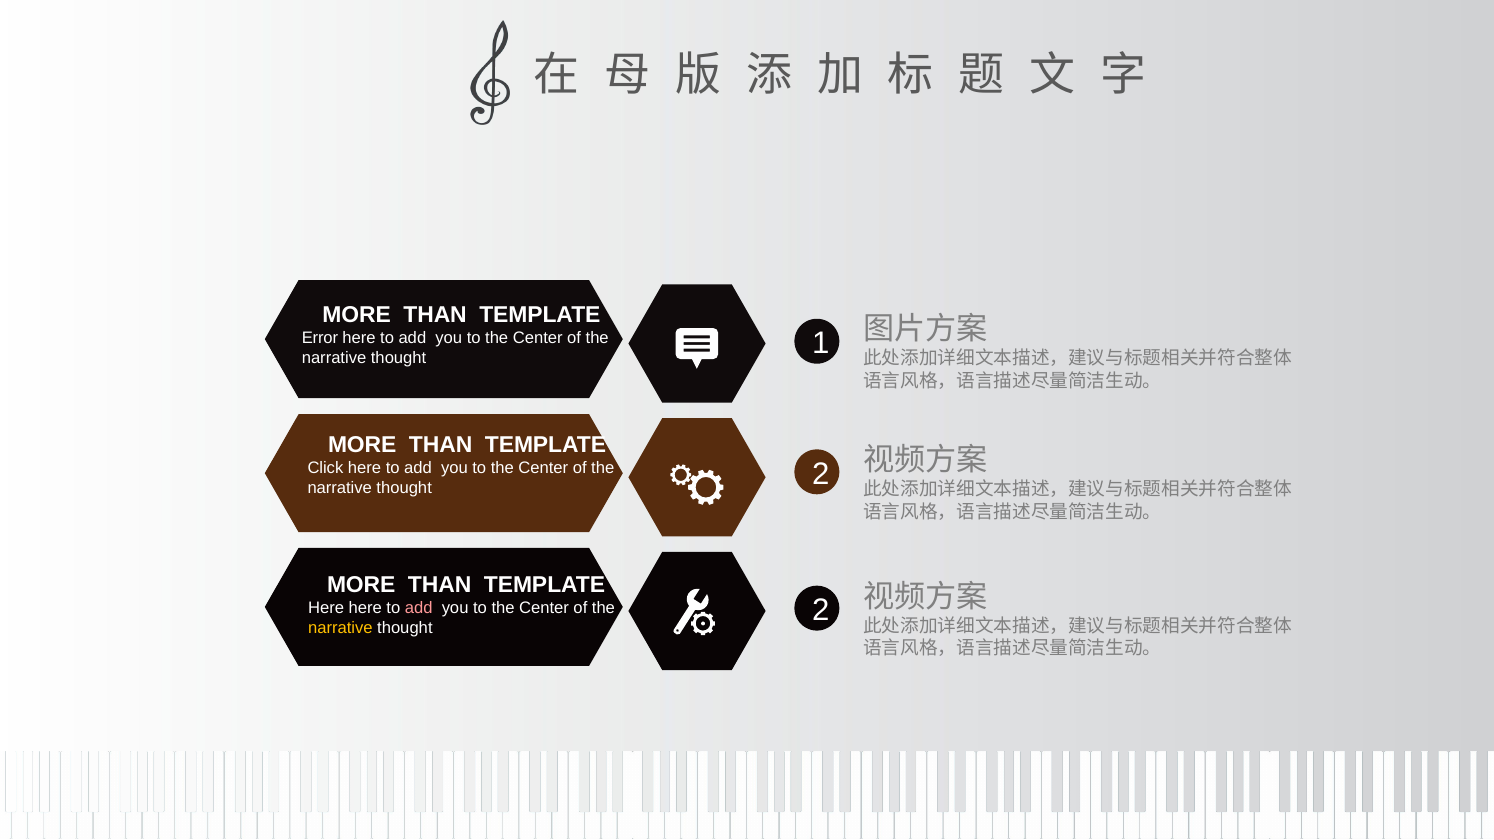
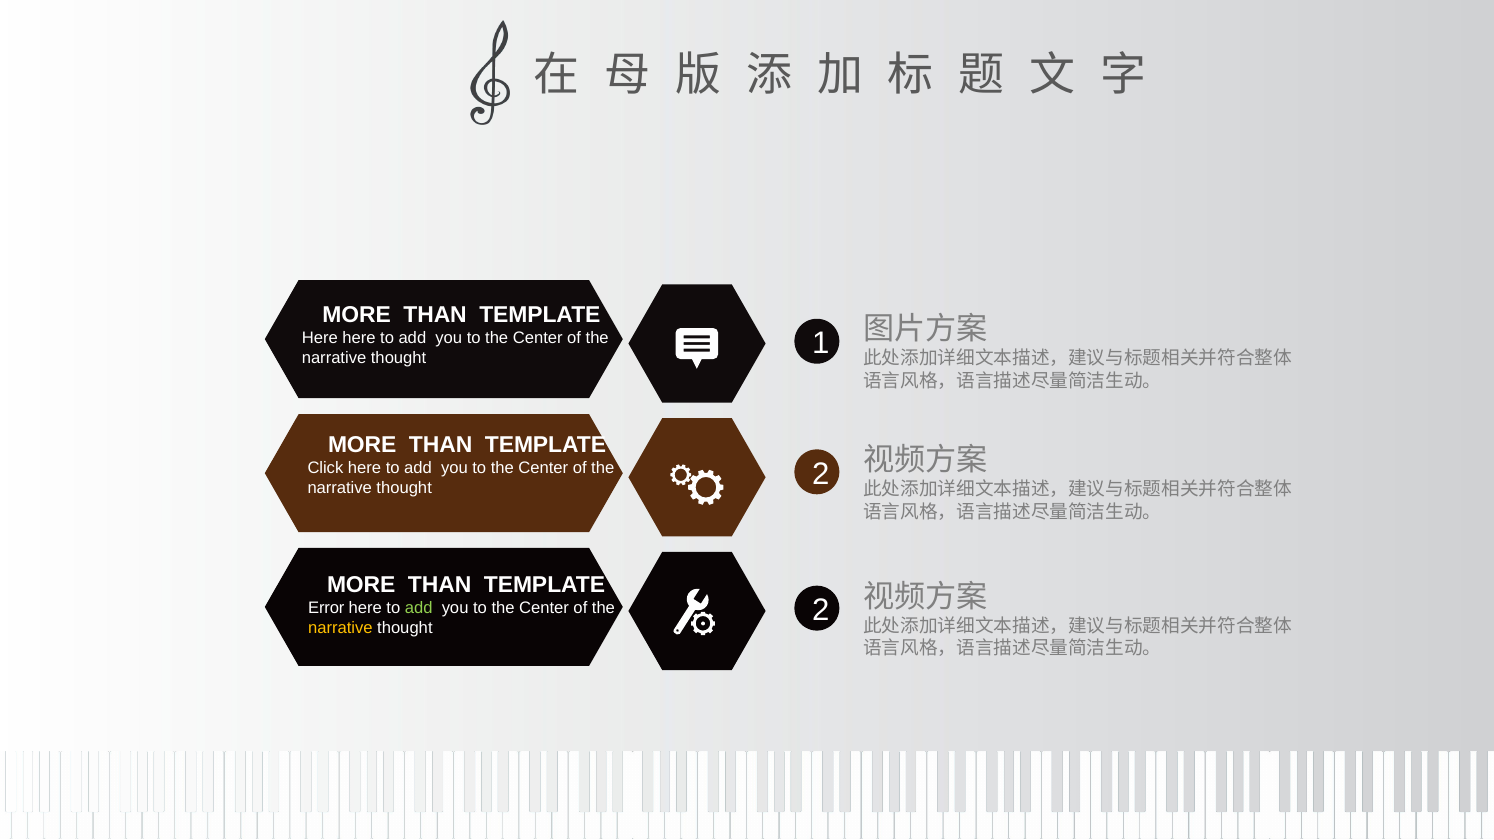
Error at (320, 338): Error -> Here
Here at (326, 608): Here -> Error
add at (419, 608) colour: pink -> light green
